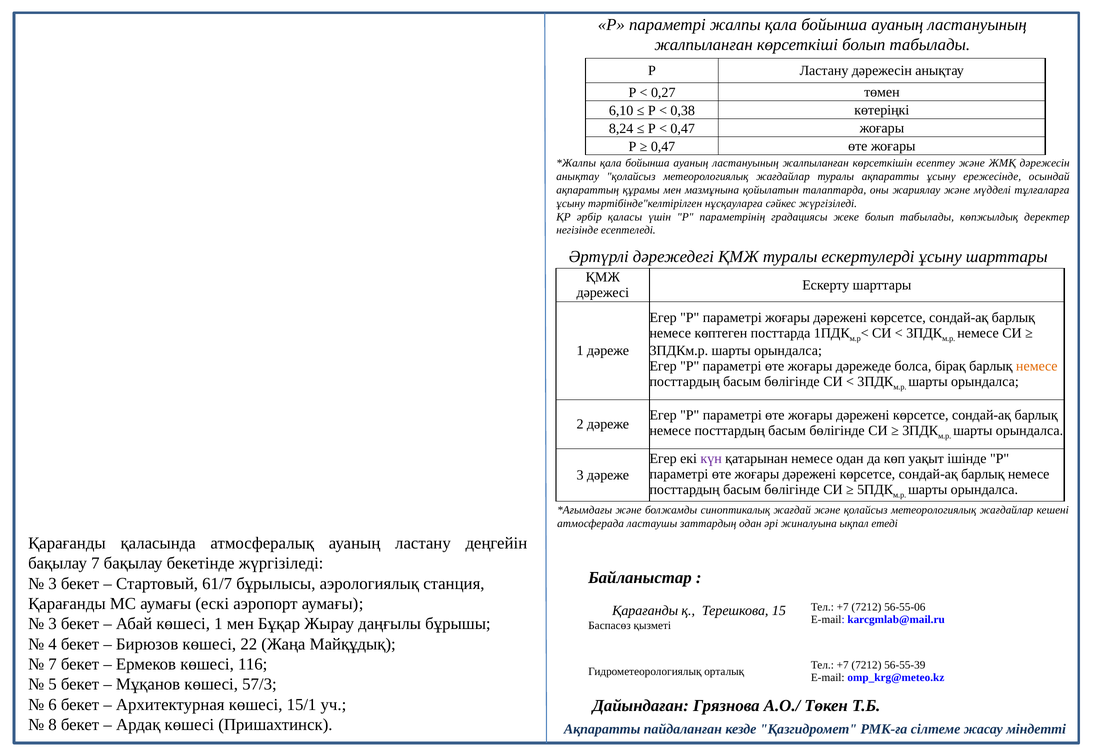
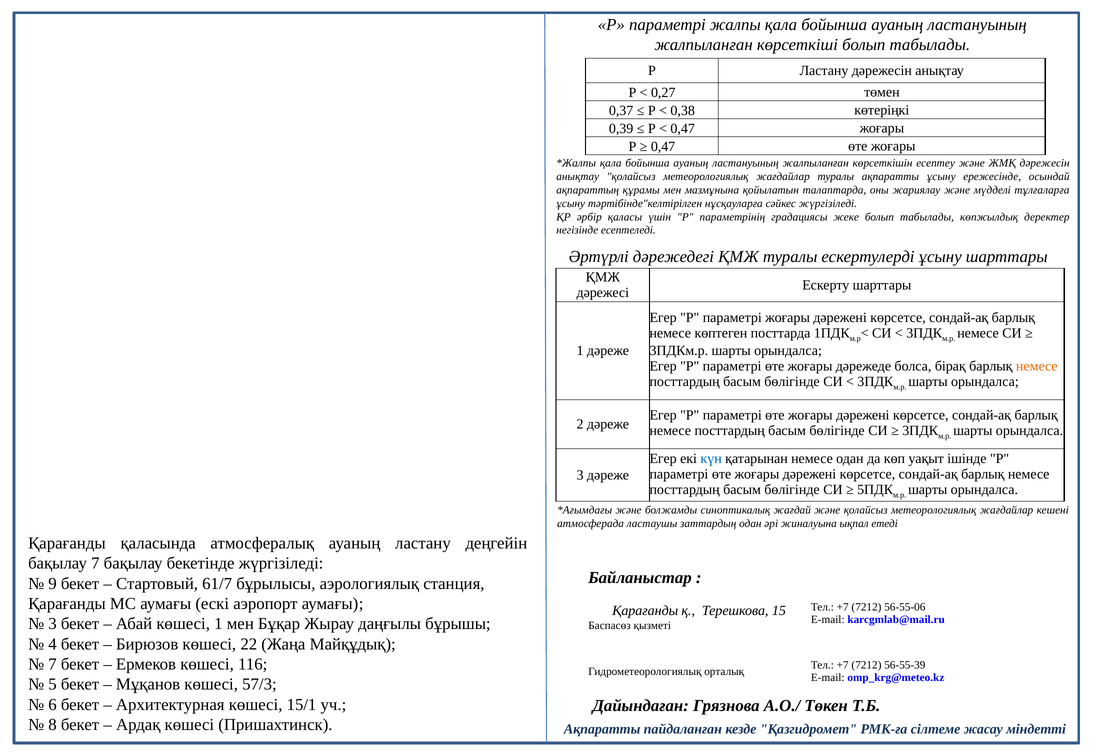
6,10: 6,10 -> 0,37
8,24: 8,24 -> 0,39
күн colour: purple -> blue
3 at (53, 584): 3 -> 9
